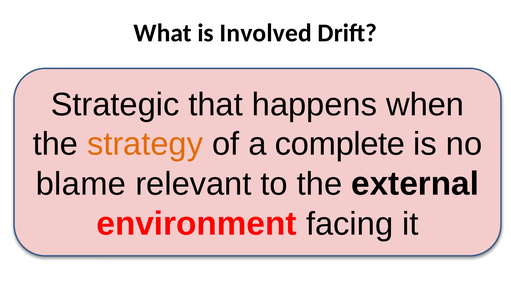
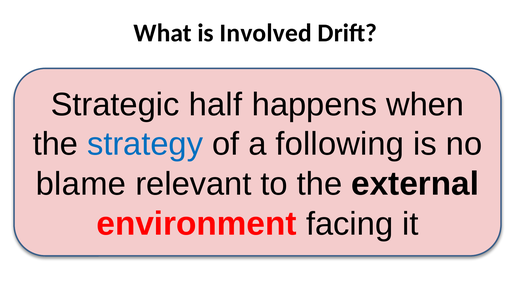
that: that -> half
strategy colour: orange -> blue
complete: complete -> following
